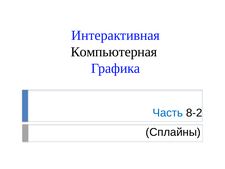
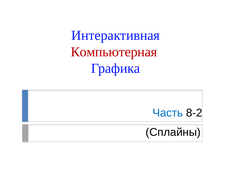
Компьютерная colour: black -> red
